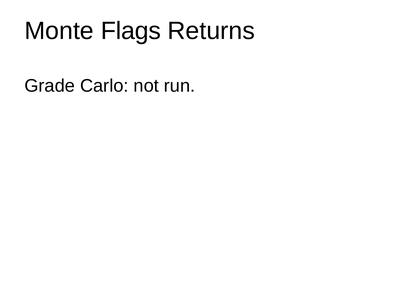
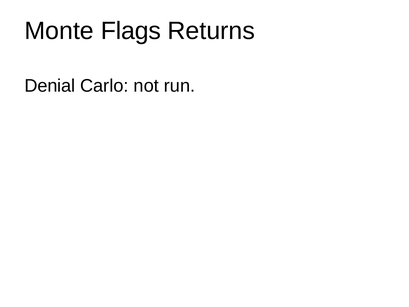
Grade: Grade -> Denial
